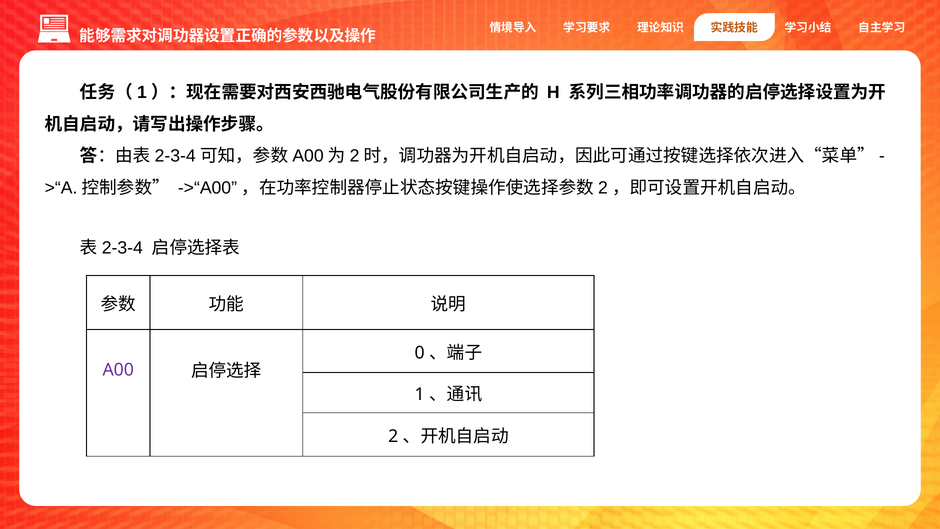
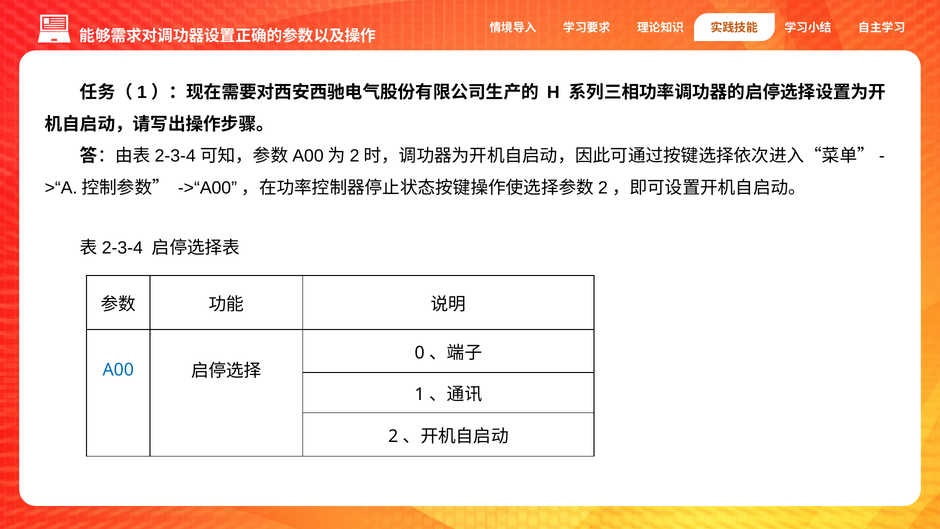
A00 colour: purple -> blue
